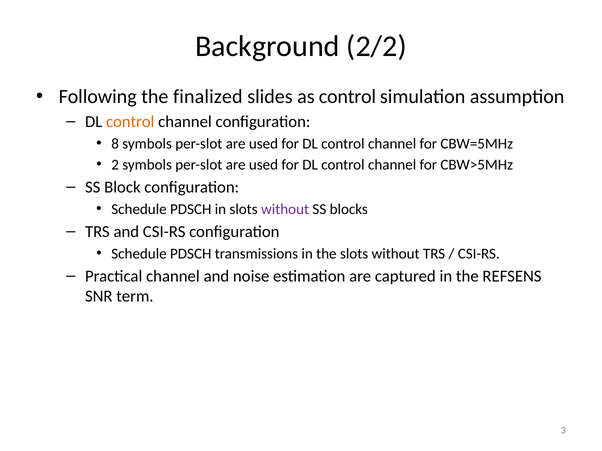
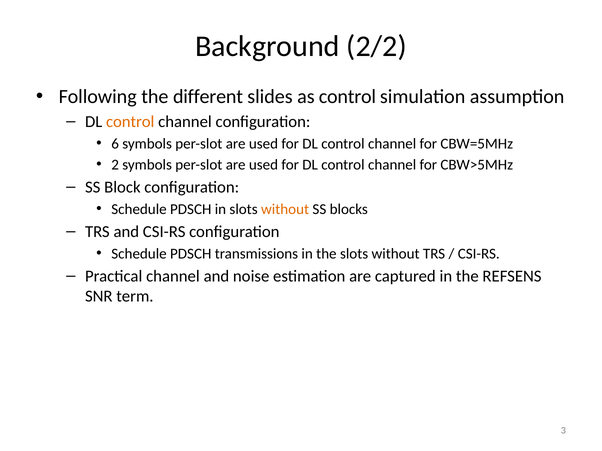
finalized: finalized -> different
8: 8 -> 6
without at (285, 209) colour: purple -> orange
